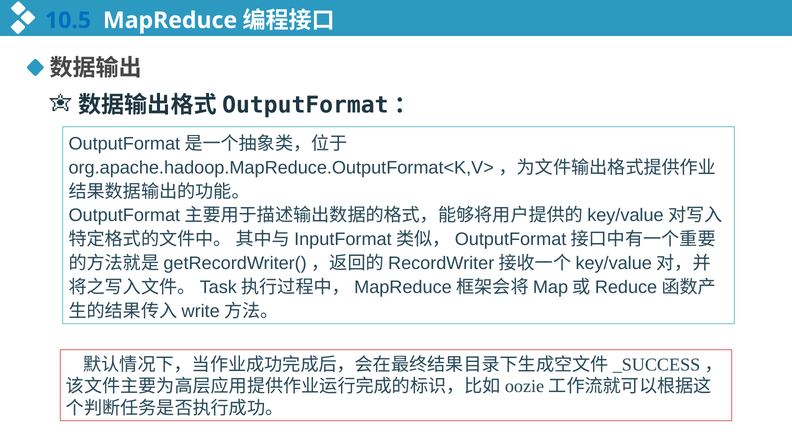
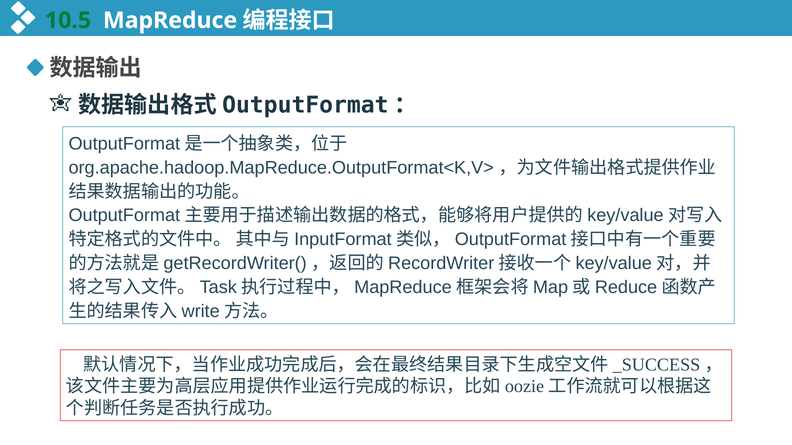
10.5 colour: blue -> green
